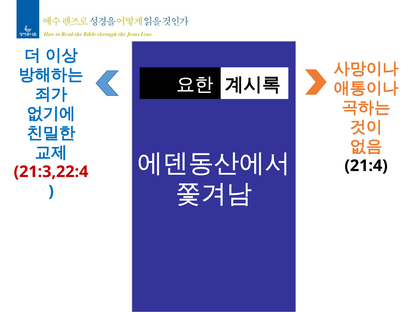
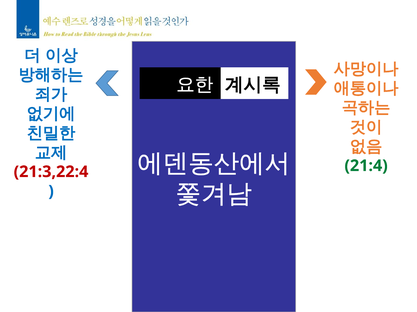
21:4 colour: black -> green
